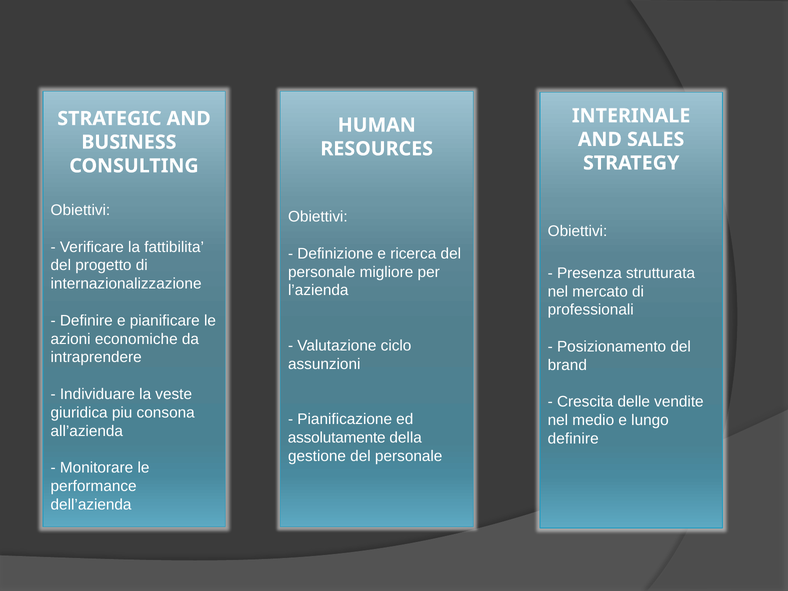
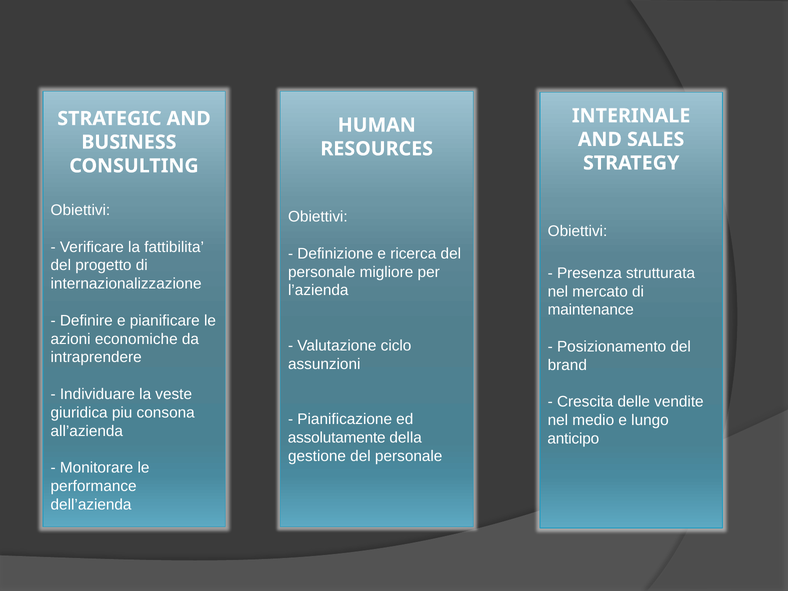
professionali: professionali -> maintenance
definire at (573, 439): definire -> anticipo
